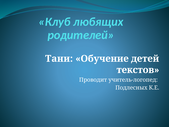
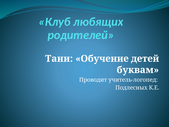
текстов: текстов -> буквам
